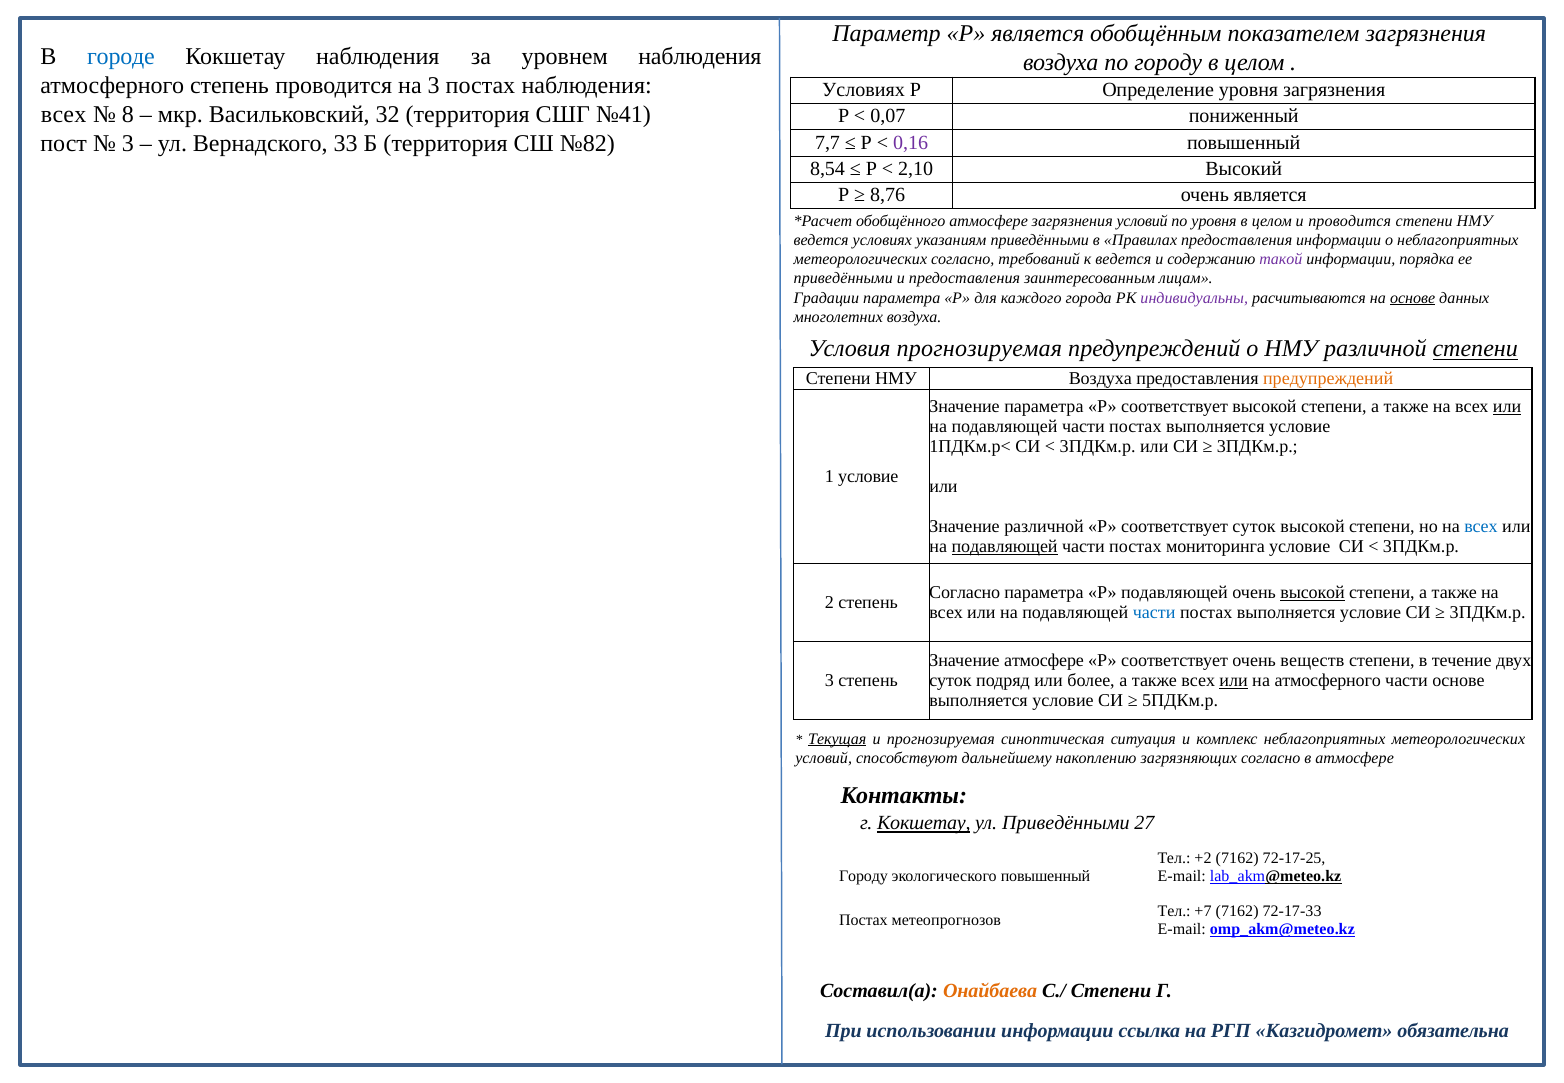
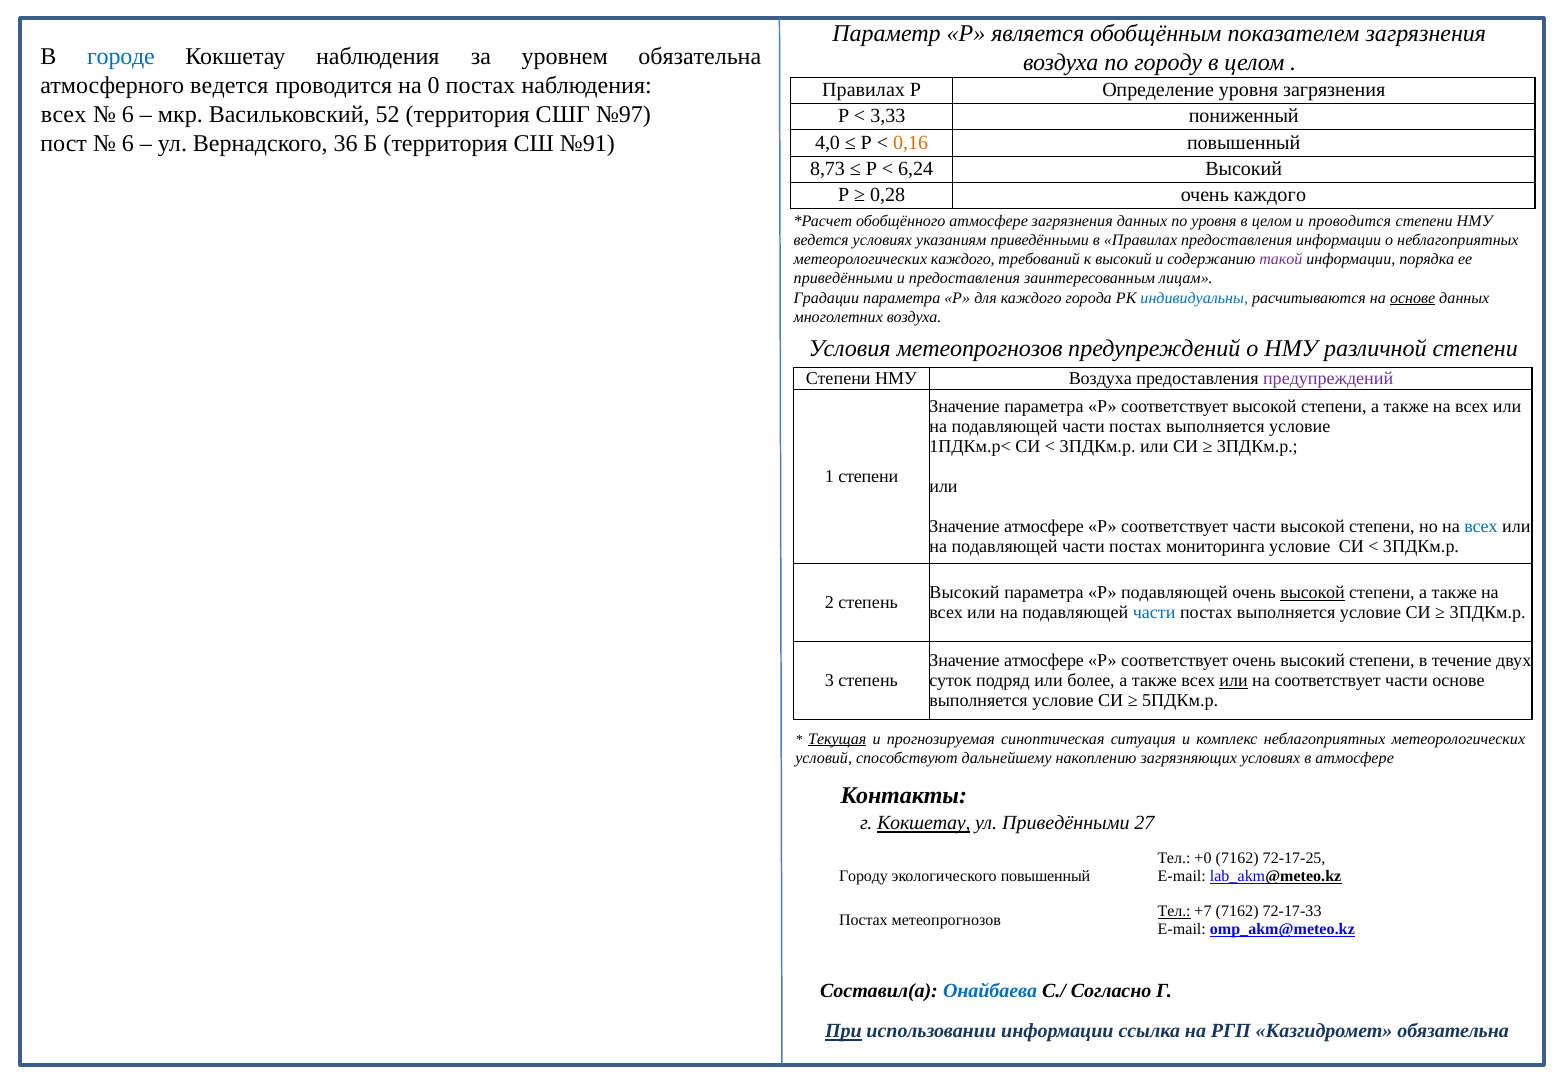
уровнем наблюдения: наблюдения -> обязательна
атмосферного степень: степень -> ведется
на 3: 3 -> 0
Условиях at (864, 90): Условиях -> Правилах
8 at (128, 115): 8 -> 6
32: 32 -> 52
№41: №41 -> №97
0,07: 0,07 -> 3,33
3 at (128, 144): 3 -> 6
33: 33 -> 36
№82: №82 -> №91
7,7: 7,7 -> 4,0
0,16 colour: purple -> orange
8,54: 8,54 -> 8,73
2,10: 2,10 -> 6,24
8,76: 8,76 -> 0,28
очень является: является -> каждого
загрязнения условий: условий -> данных
метеорологических согласно: согласно -> каждого
к ведется: ведется -> высокий
индивидуальны colour: purple -> blue
Условия прогнозируемая: прогнозируемая -> метеопрогнозов
степени at (1475, 349) underline: present -> none
предупреждений at (1328, 379) colour: orange -> purple
или at (1507, 406) underline: present -> none
1 условие: условие -> степени
различной at (1044, 526): различной -> атмосфере
Р соответствует суток: суток -> части
подавляющей at (1005, 546) underline: present -> none
Согласно at (965, 592): Согласно -> Высокий
очень веществ: веществ -> высокий
на атмосферного: атмосферного -> соответствует
загрязняющих согласно: согласно -> условиях
+2: +2 -> +0
Тел at (1174, 911) underline: none -> present
Онайбаева colour: orange -> blue
С./ Степени: Степени -> Согласно
При underline: none -> present
